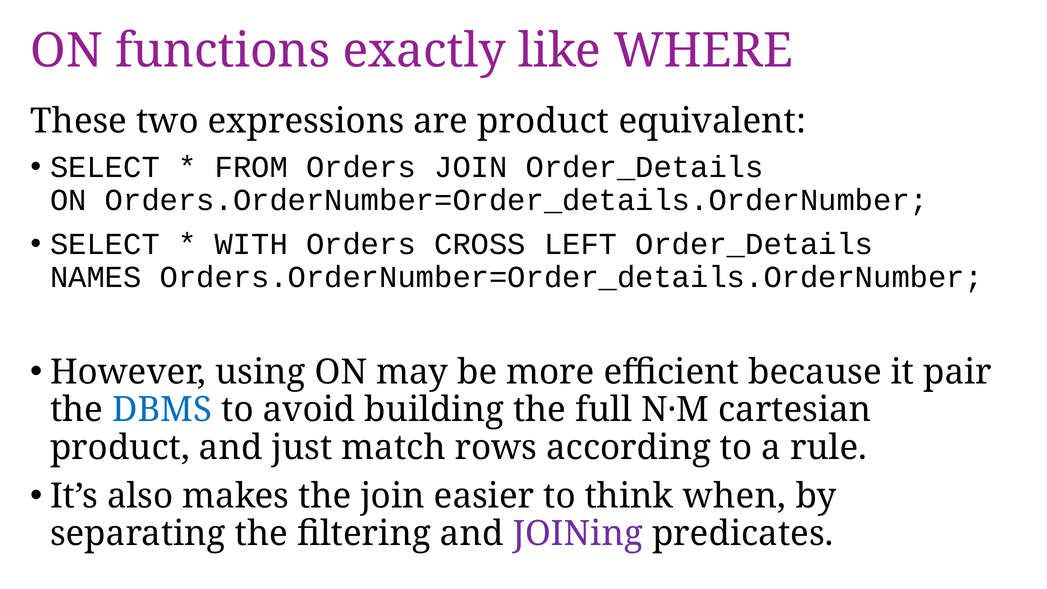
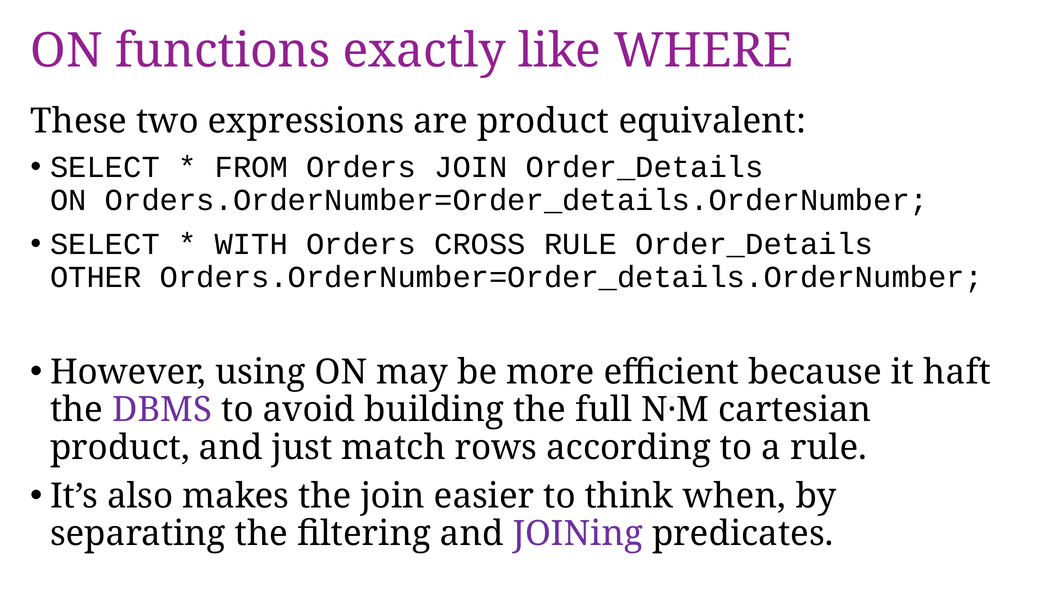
CROSS LEFT: LEFT -> RULE
NAMES: NAMES -> OTHER
pair: pair -> haft
DBMS colour: blue -> purple
